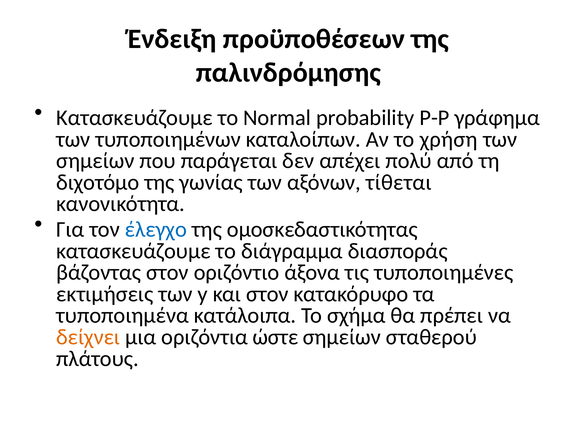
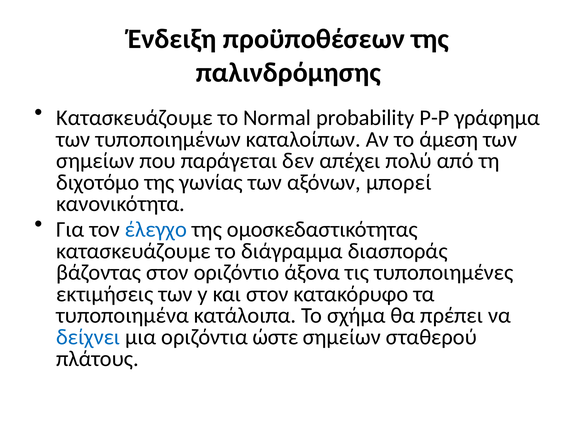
χρήση: χρήση -> άμεση
τίθεται: τίθεται -> μπορεί
δείχνει colour: orange -> blue
